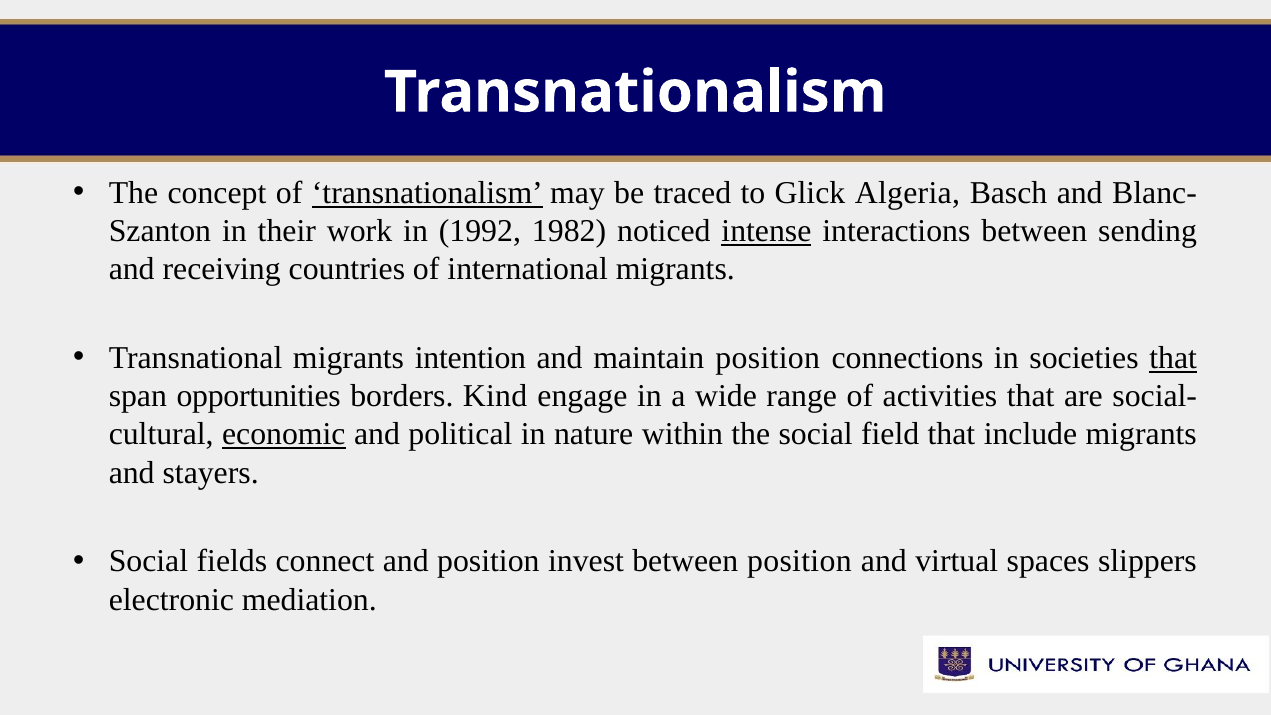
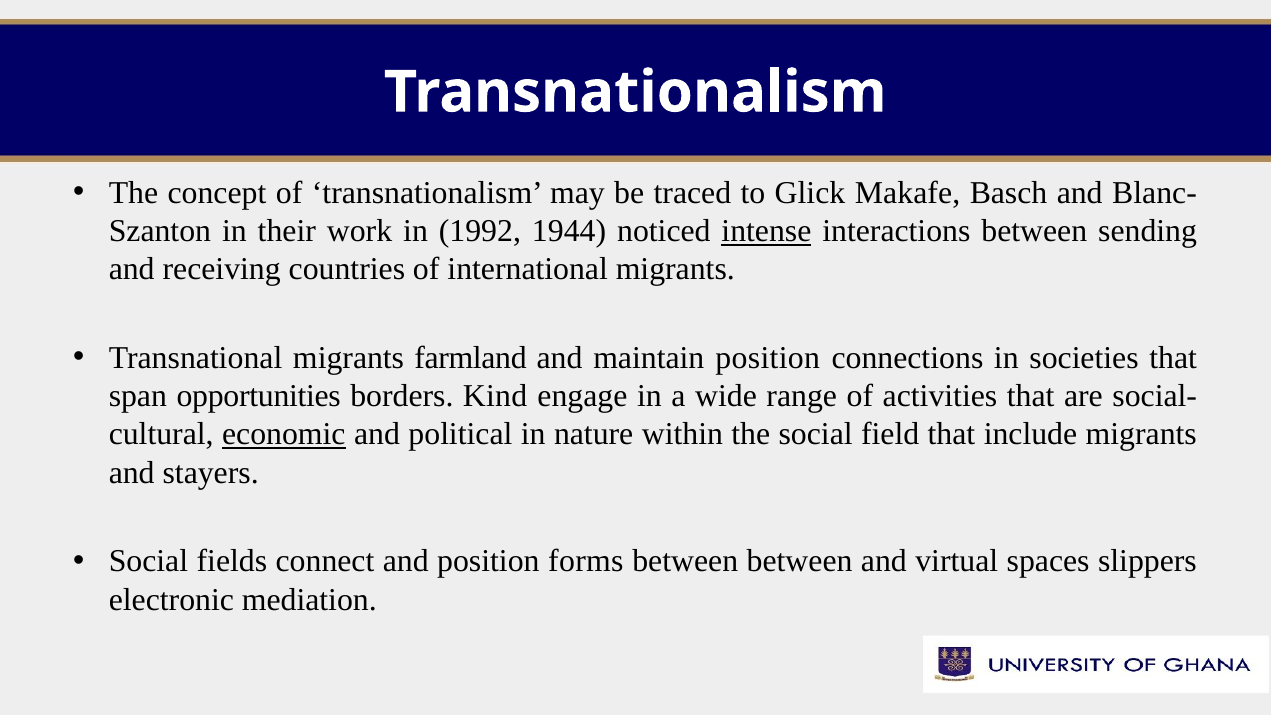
transnationalism at (427, 193) underline: present -> none
Algeria: Algeria -> Makafe
1982: 1982 -> 1944
intention: intention -> farmland
that at (1173, 358) underline: present -> none
invest: invest -> forms
between position: position -> between
